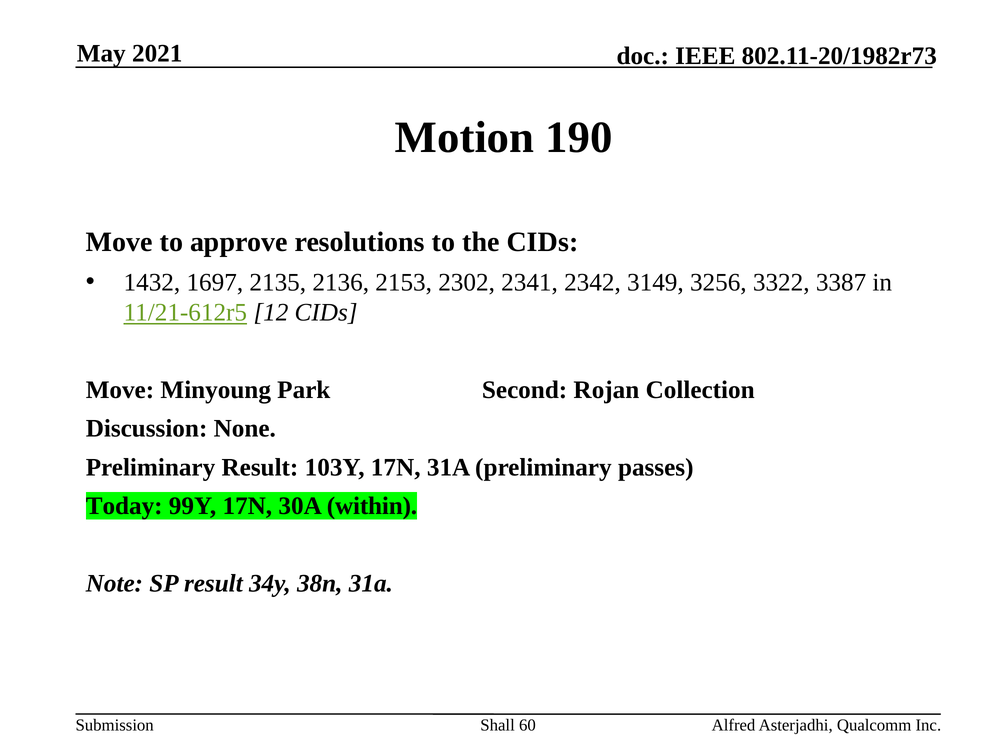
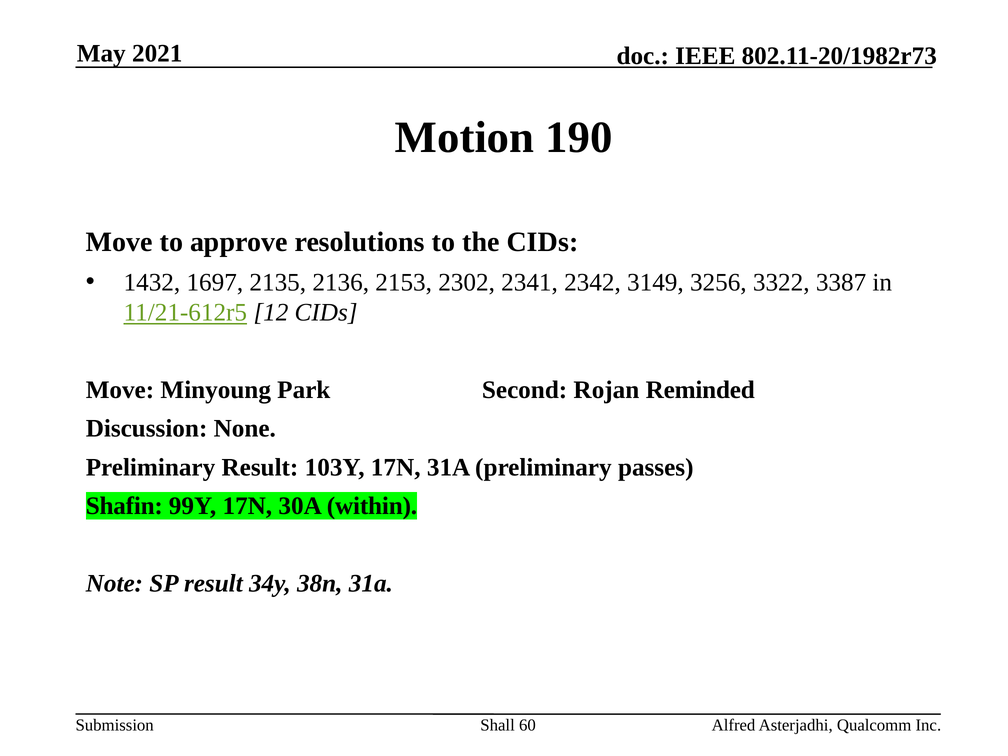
Collection: Collection -> Reminded
Today: Today -> Shafin
